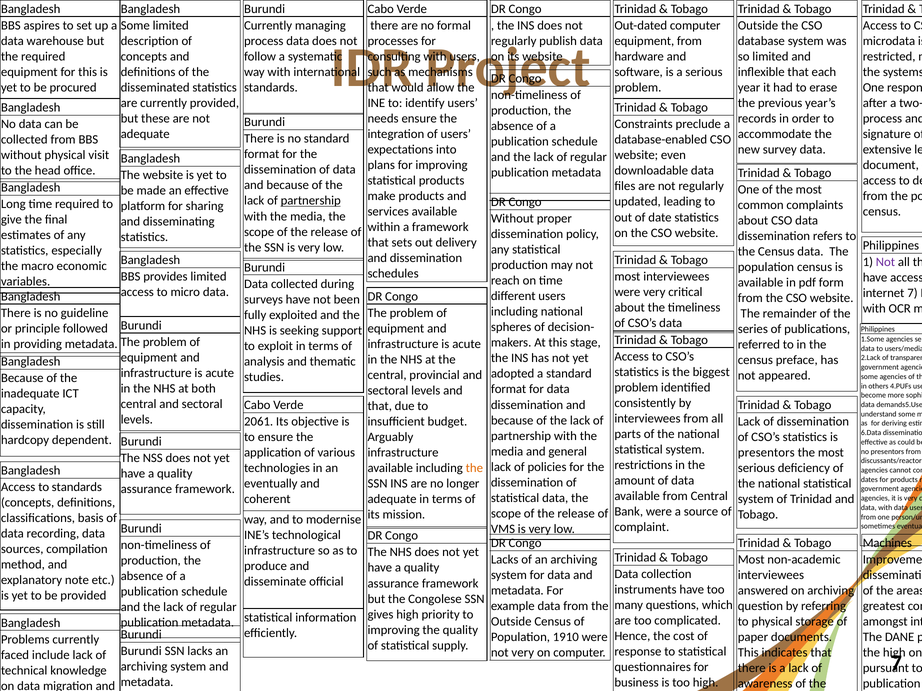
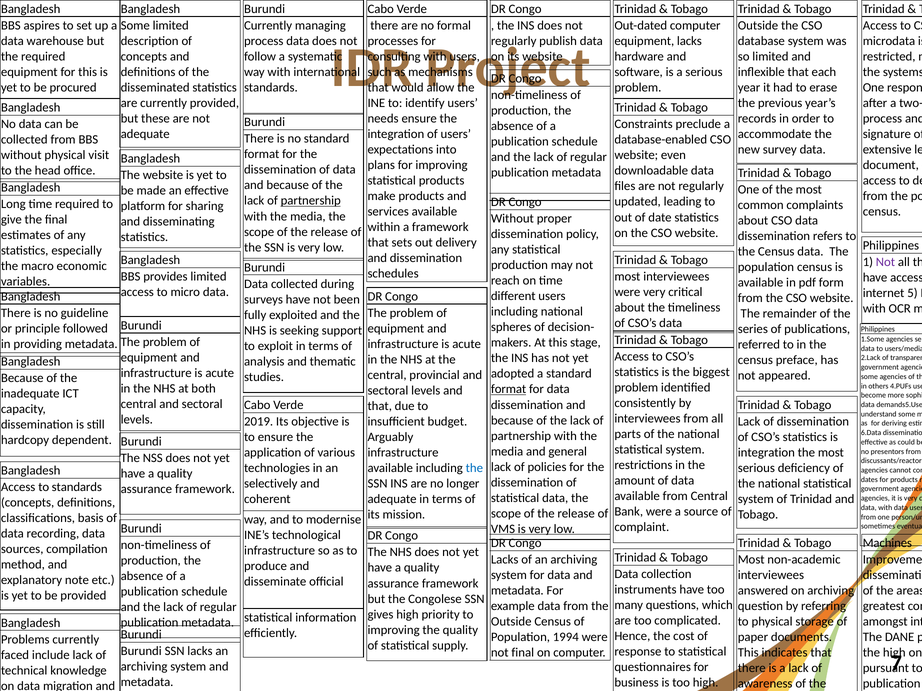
equipment from: from -> lacks
internet 7: 7 -> 5
format at (509, 390) underline: none -> present
2061: 2061 -> 2019
presentors at (766, 453): presentors -> integration
the at (474, 468) colour: orange -> blue
eventually at (271, 484): eventually -> selectively
1910: 1910 -> 1994
not very: very -> final
